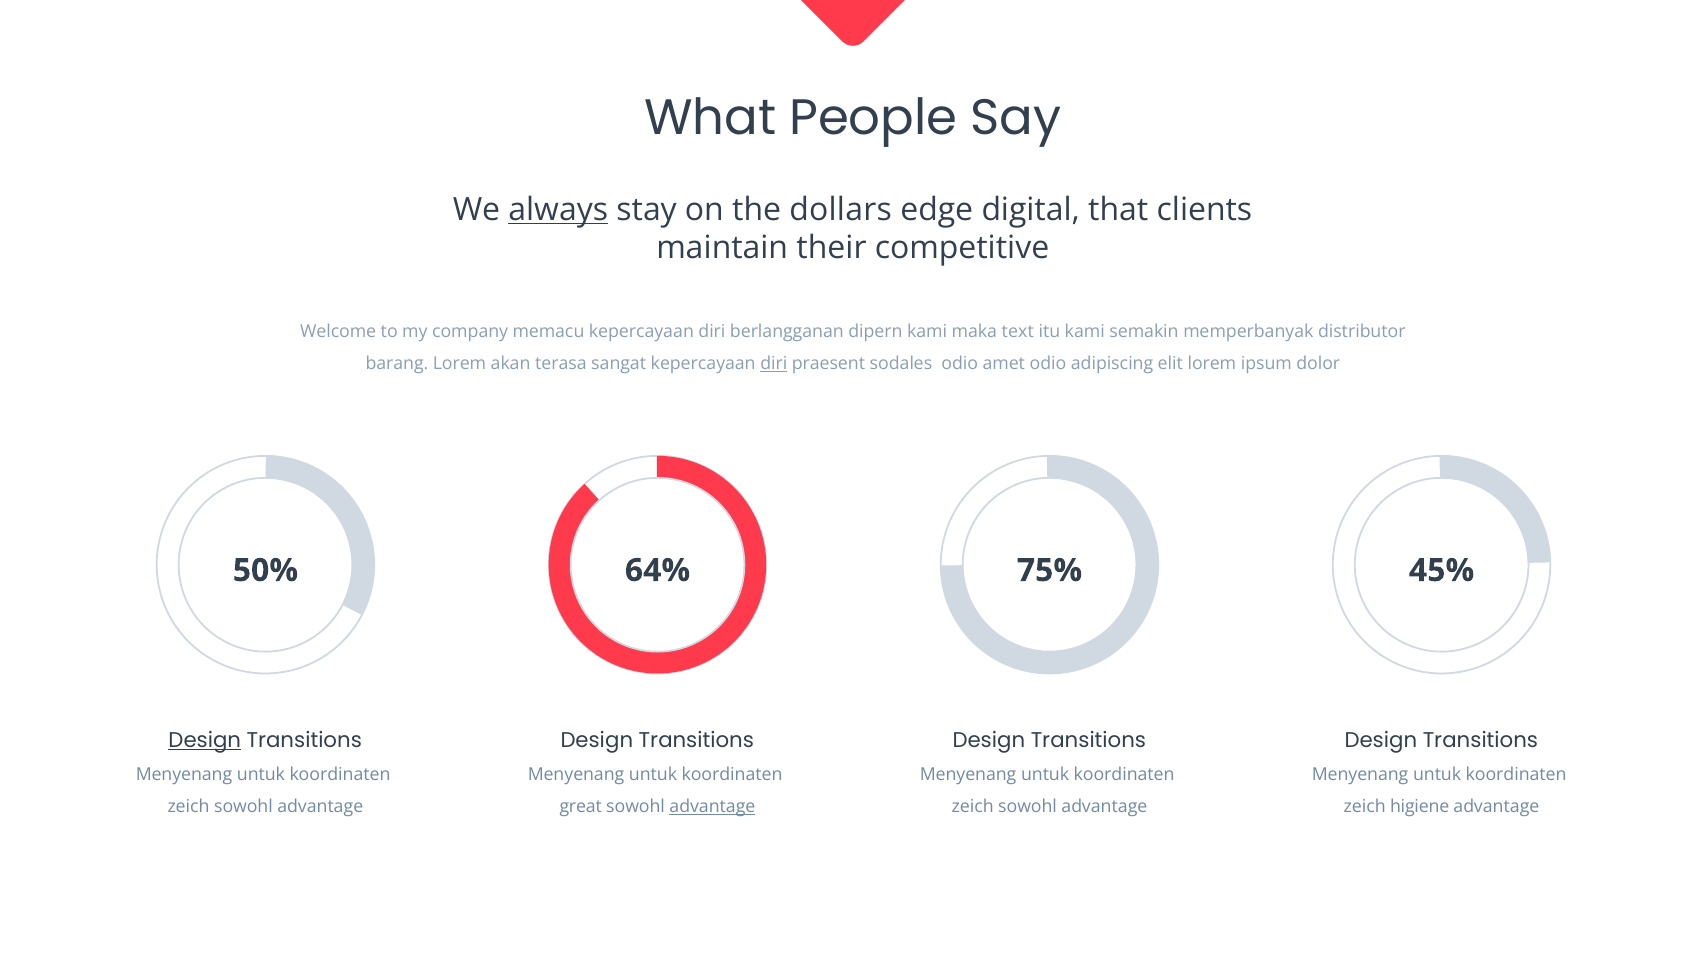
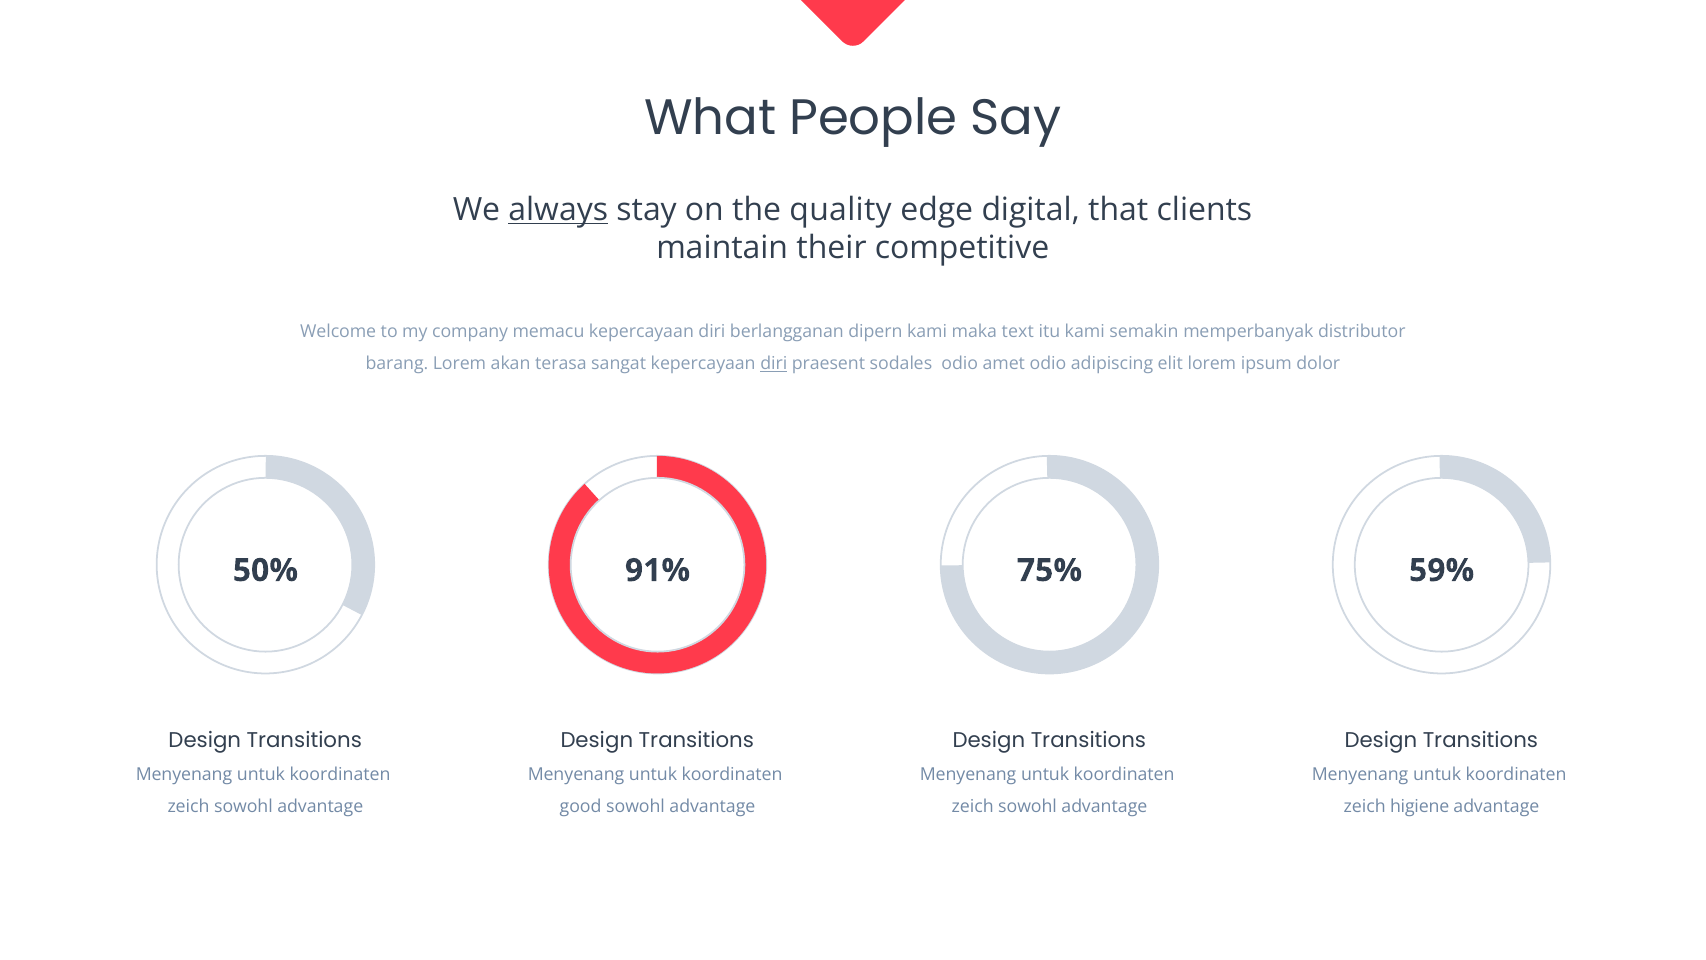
dollars: dollars -> quality
64%: 64% -> 91%
45%: 45% -> 59%
Design at (205, 740) underline: present -> none
great: great -> good
advantage at (712, 806) underline: present -> none
